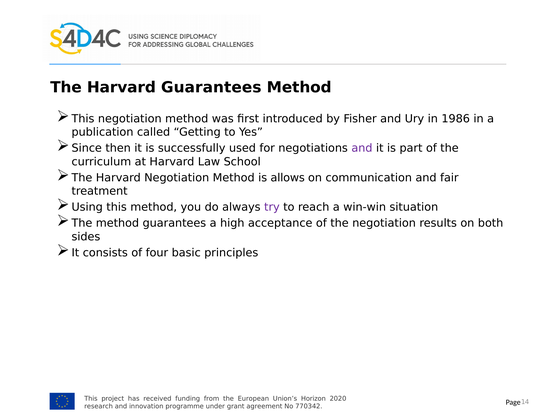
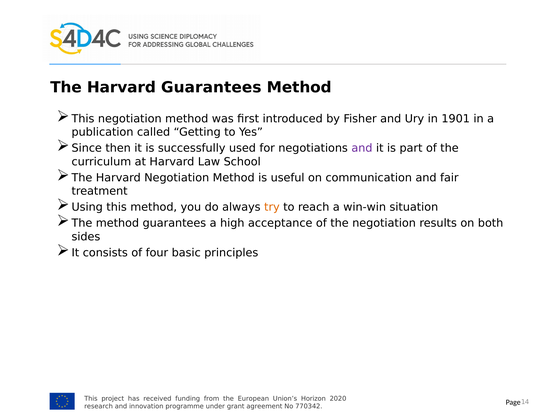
1986: 1986 -> 1901
allows: allows -> useful
try colour: purple -> orange
